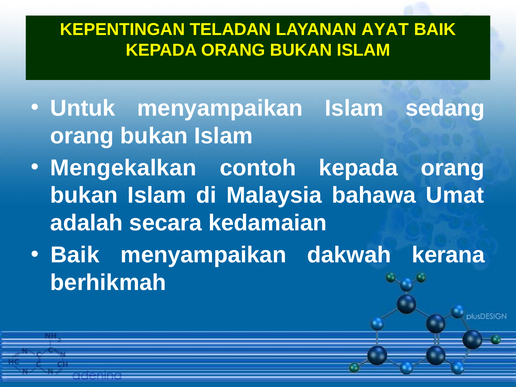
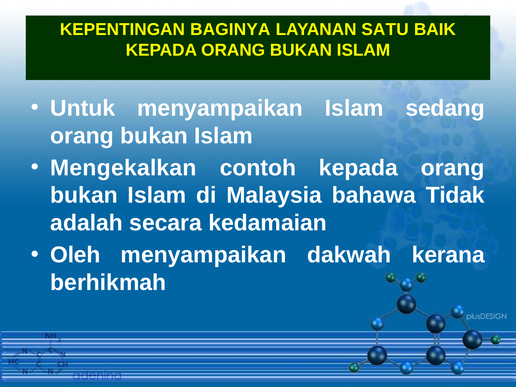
TELADAN: TELADAN -> BAGINYA
AYAT: AYAT -> SATU
Umat: Umat -> Tidak
Baik at (75, 255): Baik -> Oleh
